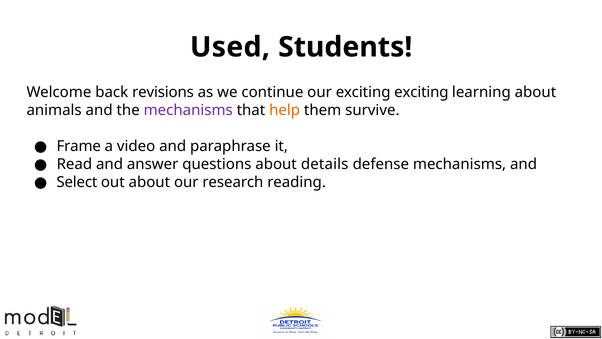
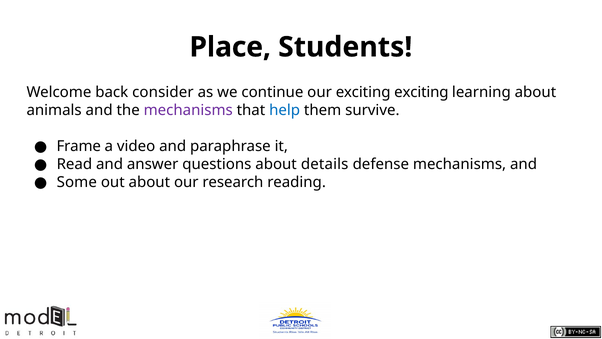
Used: Used -> Place
revisions: revisions -> consider
help colour: orange -> blue
Select: Select -> Some
